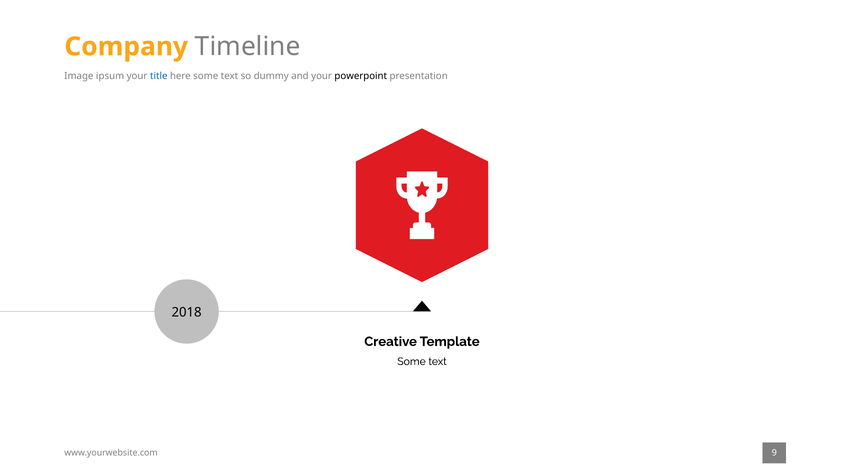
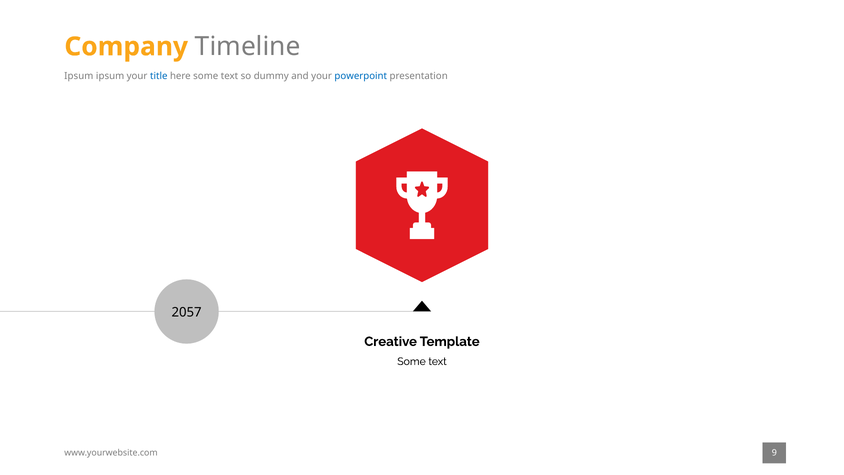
Image at (79, 76): Image -> Ipsum
powerpoint colour: black -> blue
2018: 2018 -> 2057
